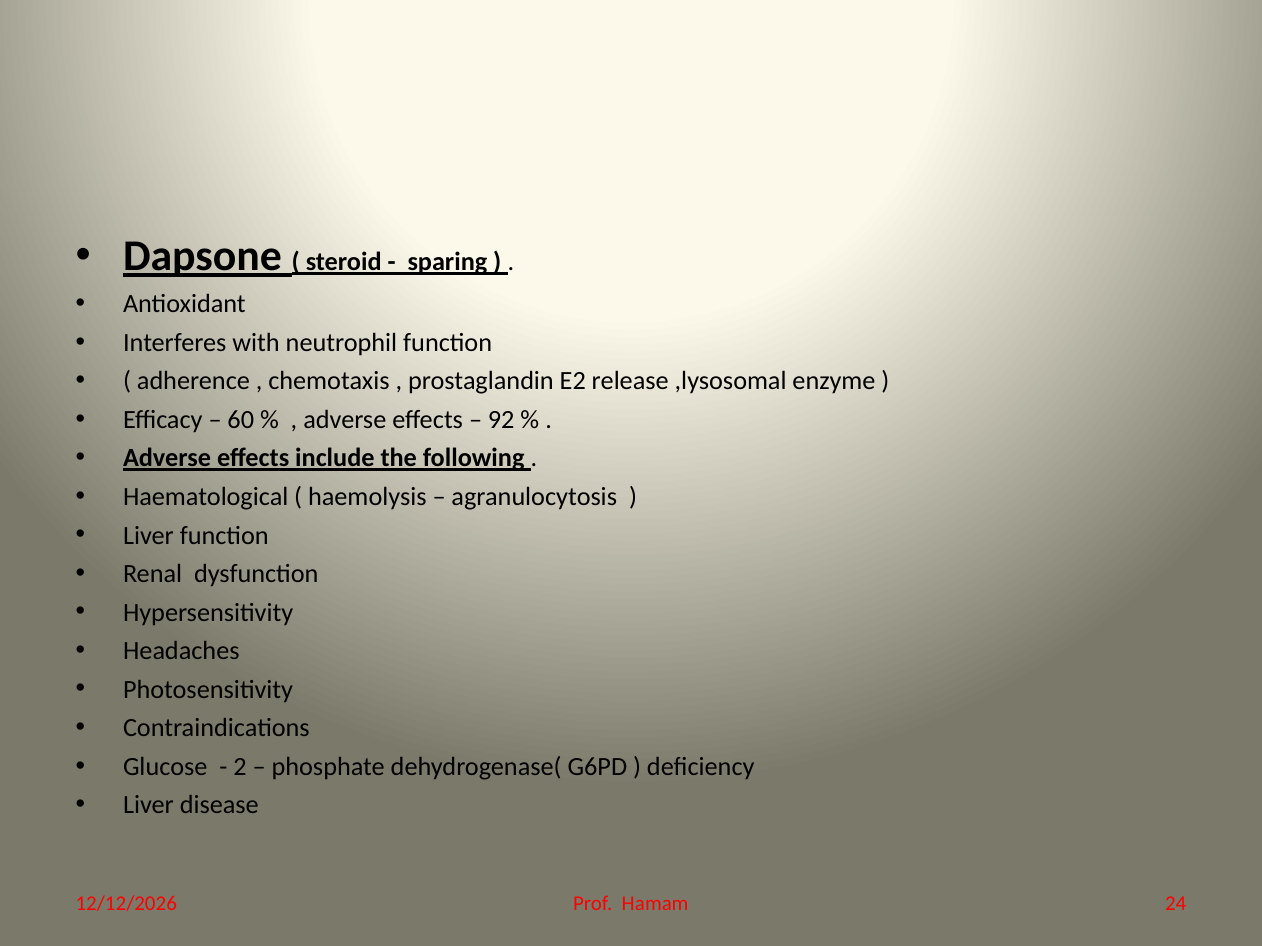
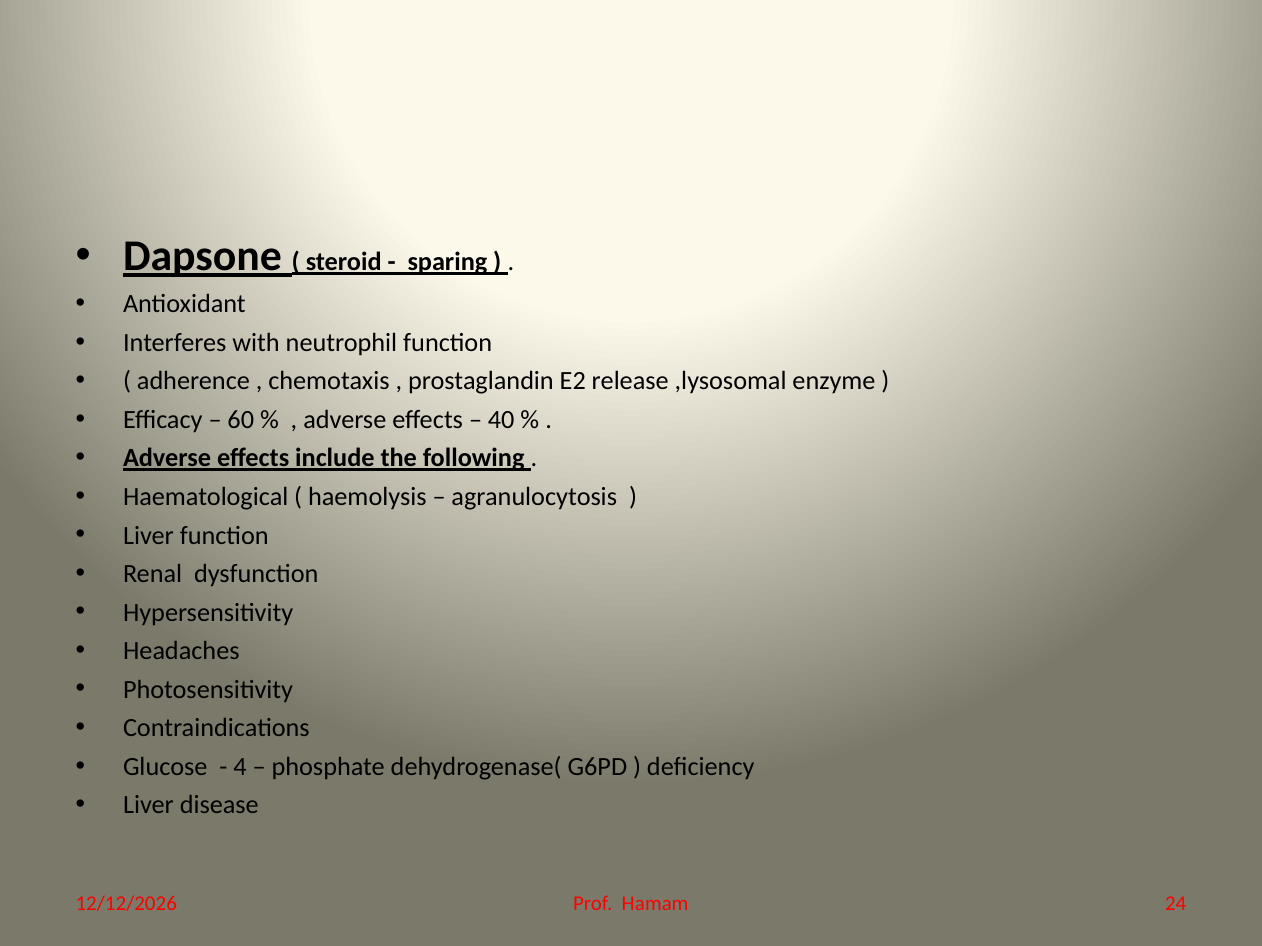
92: 92 -> 40
2: 2 -> 4
